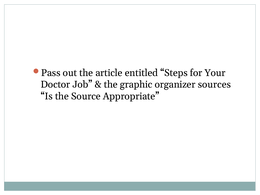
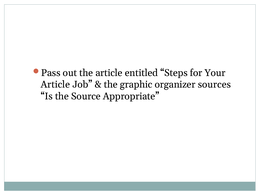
Doctor at (55, 85): Doctor -> Article
